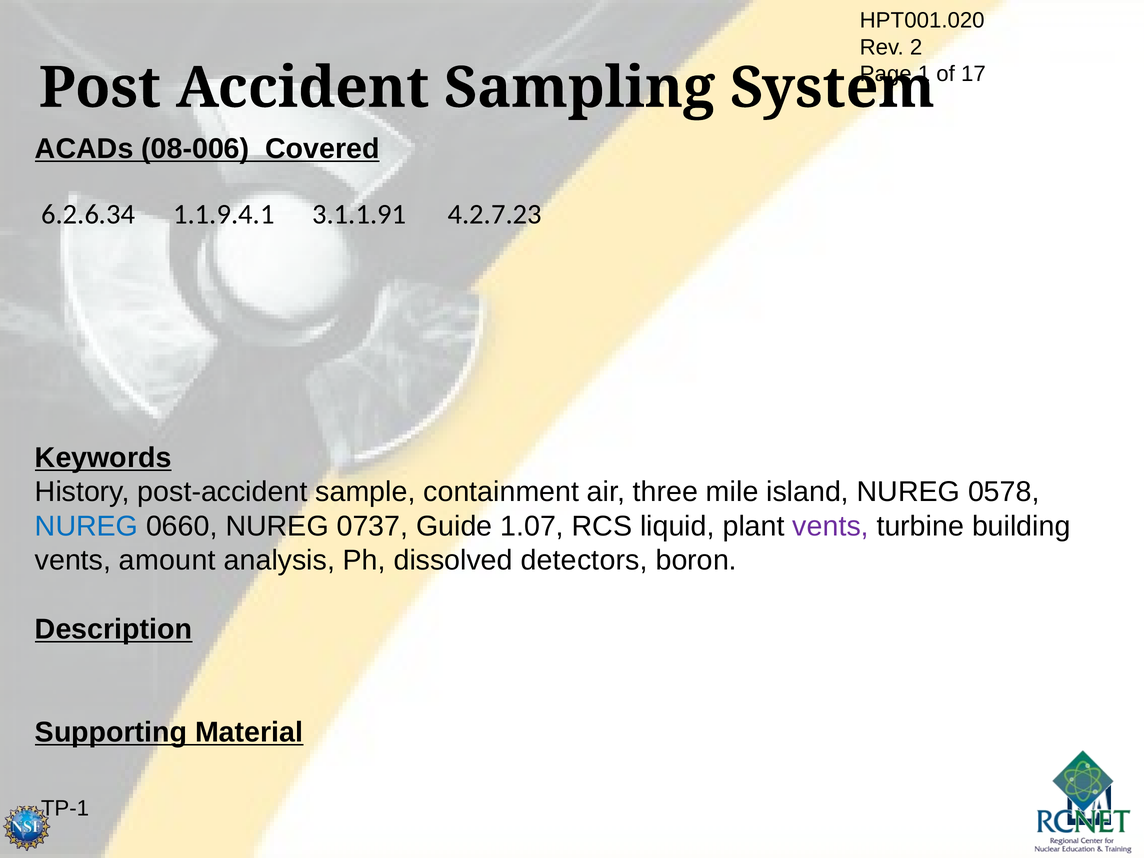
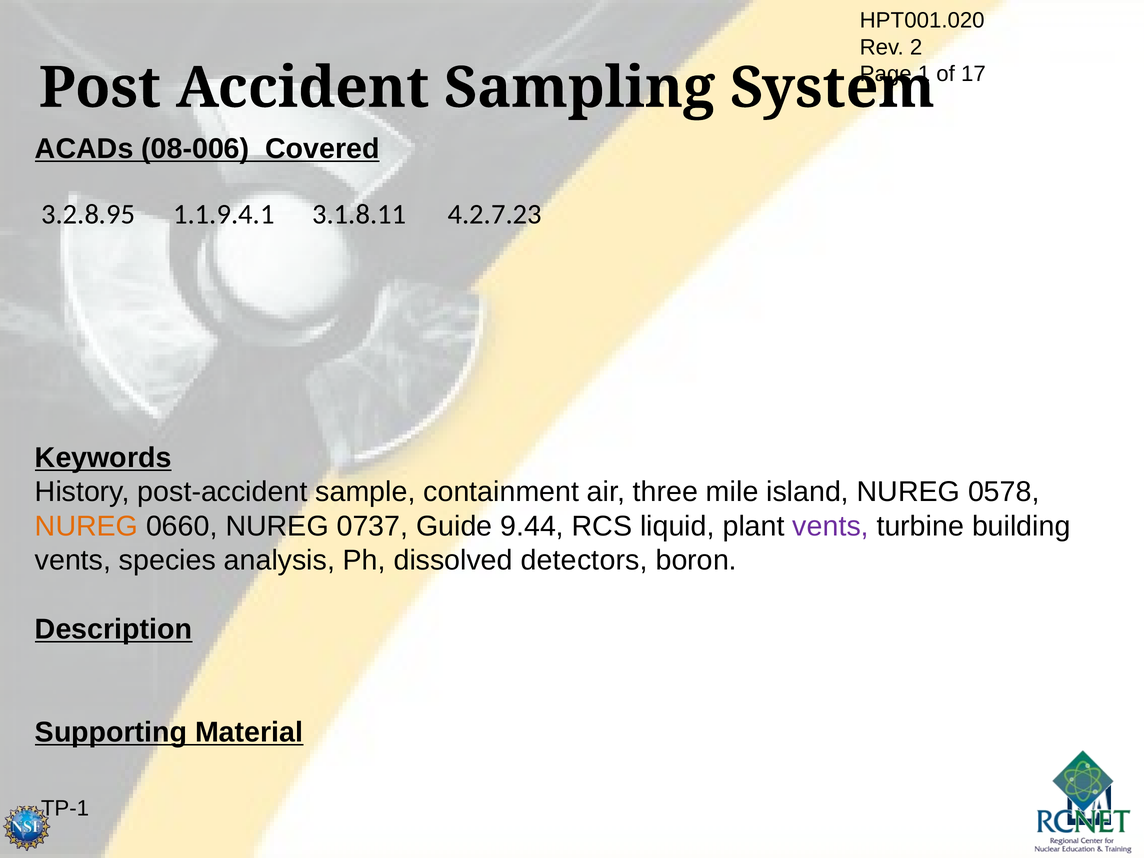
6.2.6.34: 6.2.6.34 -> 3.2.8.95
3.1.1.91: 3.1.1.91 -> 3.1.8.11
NUREG at (87, 526) colour: blue -> orange
1.07: 1.07 -> 9.44
amount: amount -> species
